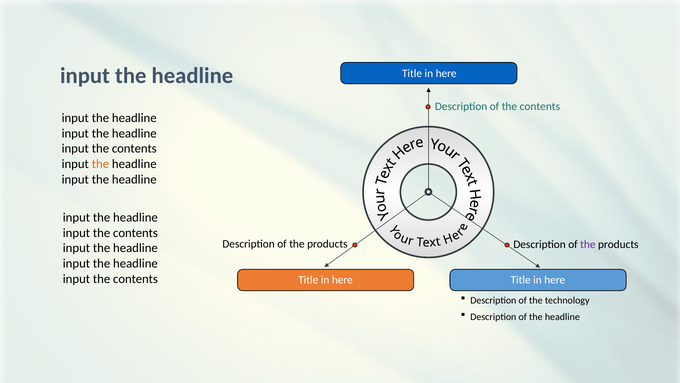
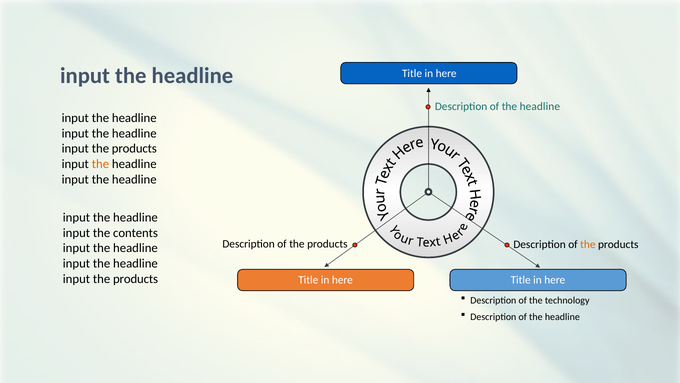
contents at (540, 106): contents -> headline
contents at (134, 149): contents -> products
the at (588, 244) colour: purple -> orange
contents at (136, 279): contents -> products
